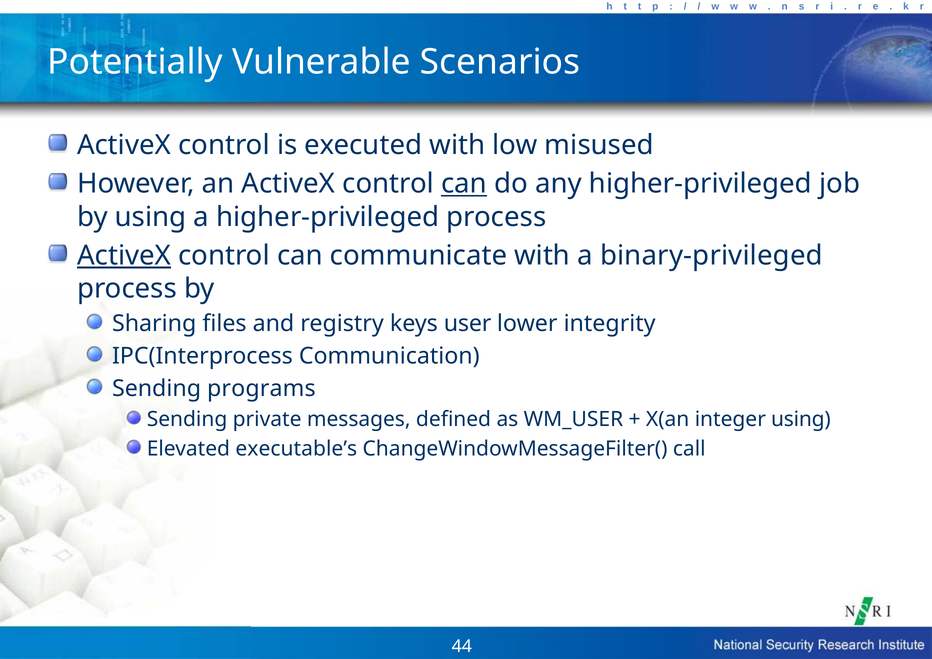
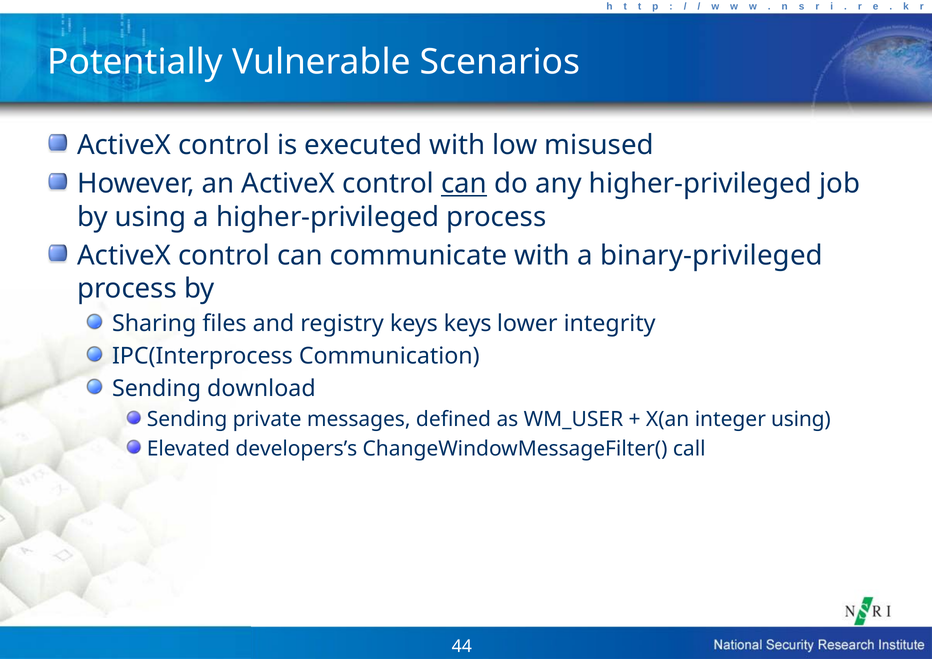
ActiveX at (124, 256) underline: present -> none
keys user: user -> keys
programs: programs -> download
executable’s: executable’s -> developers’s
